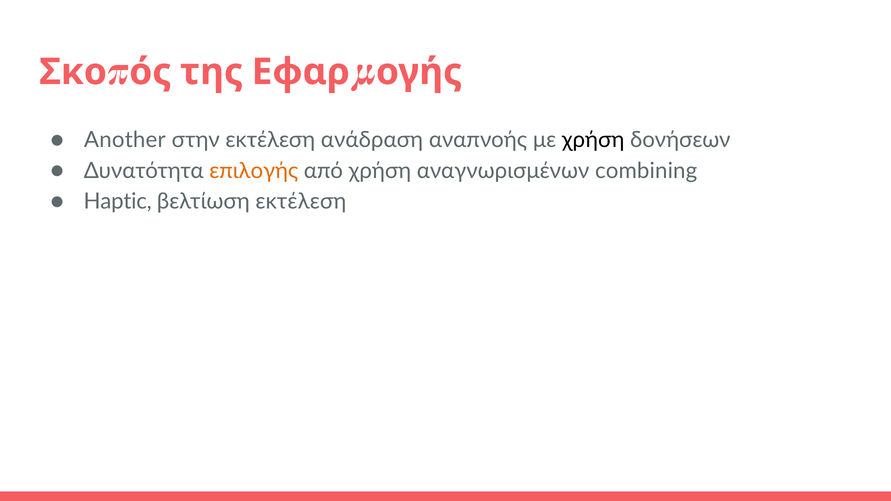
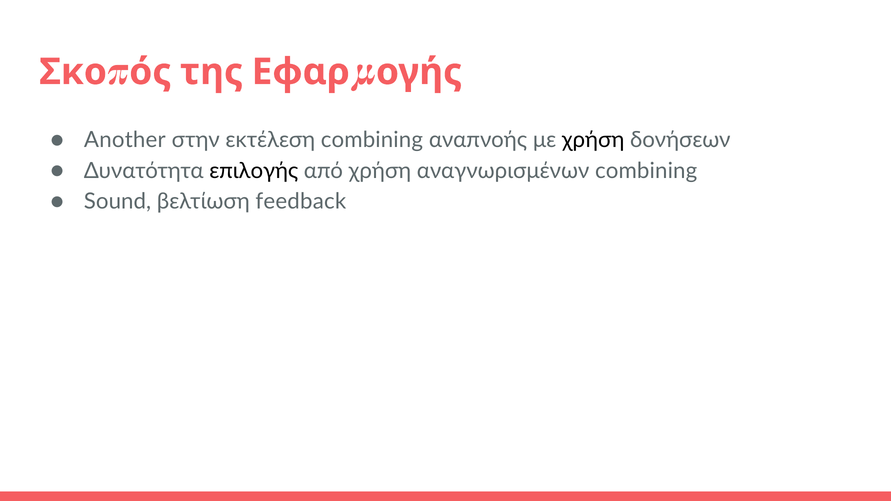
εκτέλεση ανάδραση: ανάδραση -> combining
επιλογής colour: orange -> black
Haptic: Haptic -> Sound
βελτίωση εκτέλεση: εκτέλεση -> feedback
